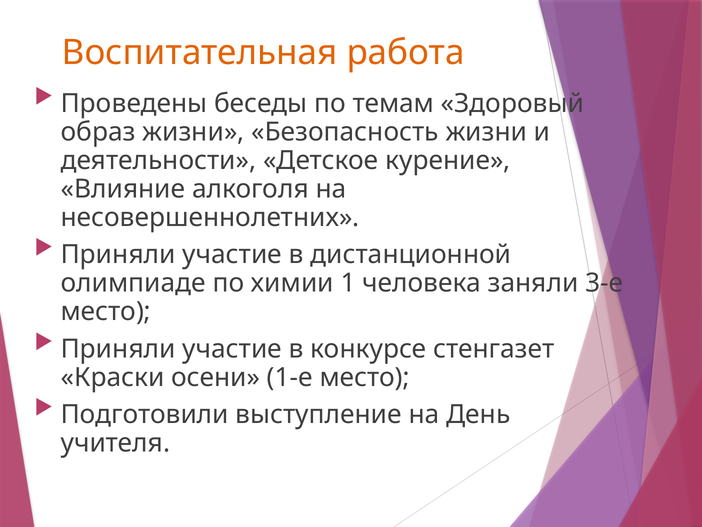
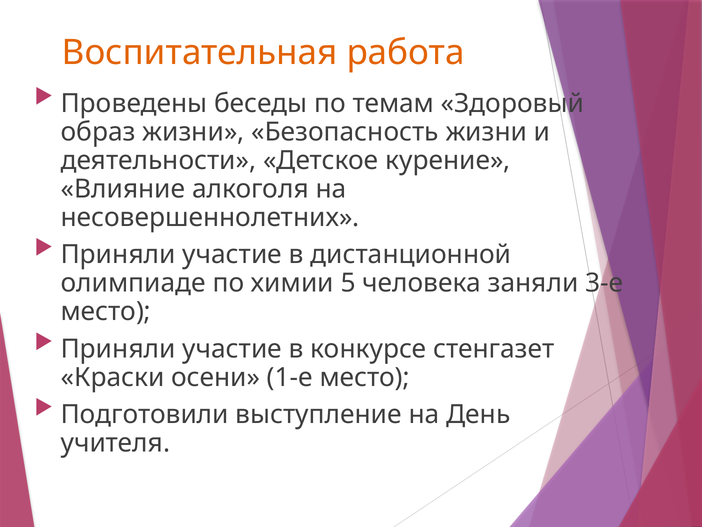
1: 1 -> 5
